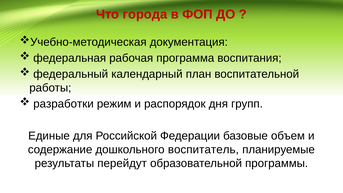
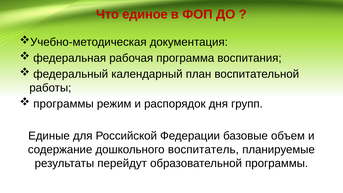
города: города -> единое
разработки at (64, 104): разработки -> программы
